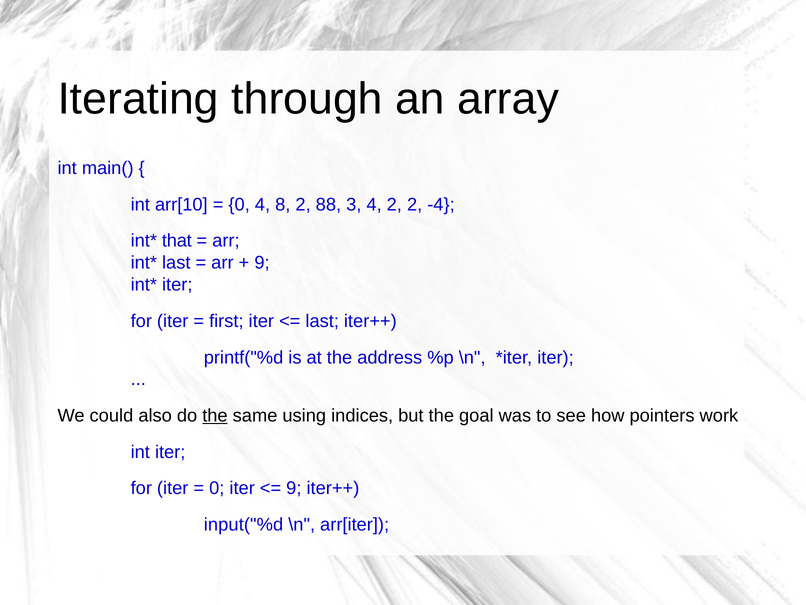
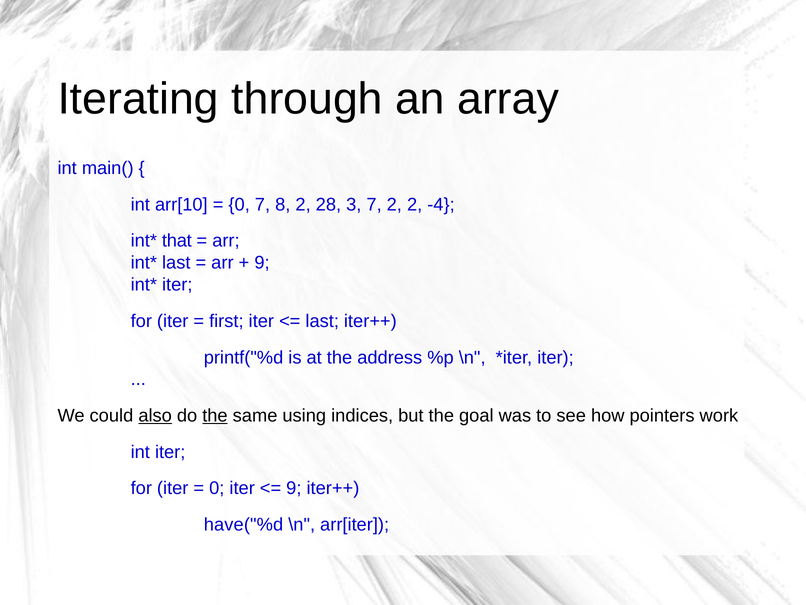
0 4: 4 -> 7
88: 88 -> 28
3 4: 4 -> 7
also underline: none -> present
input("%d: input("%d -> have("%d
